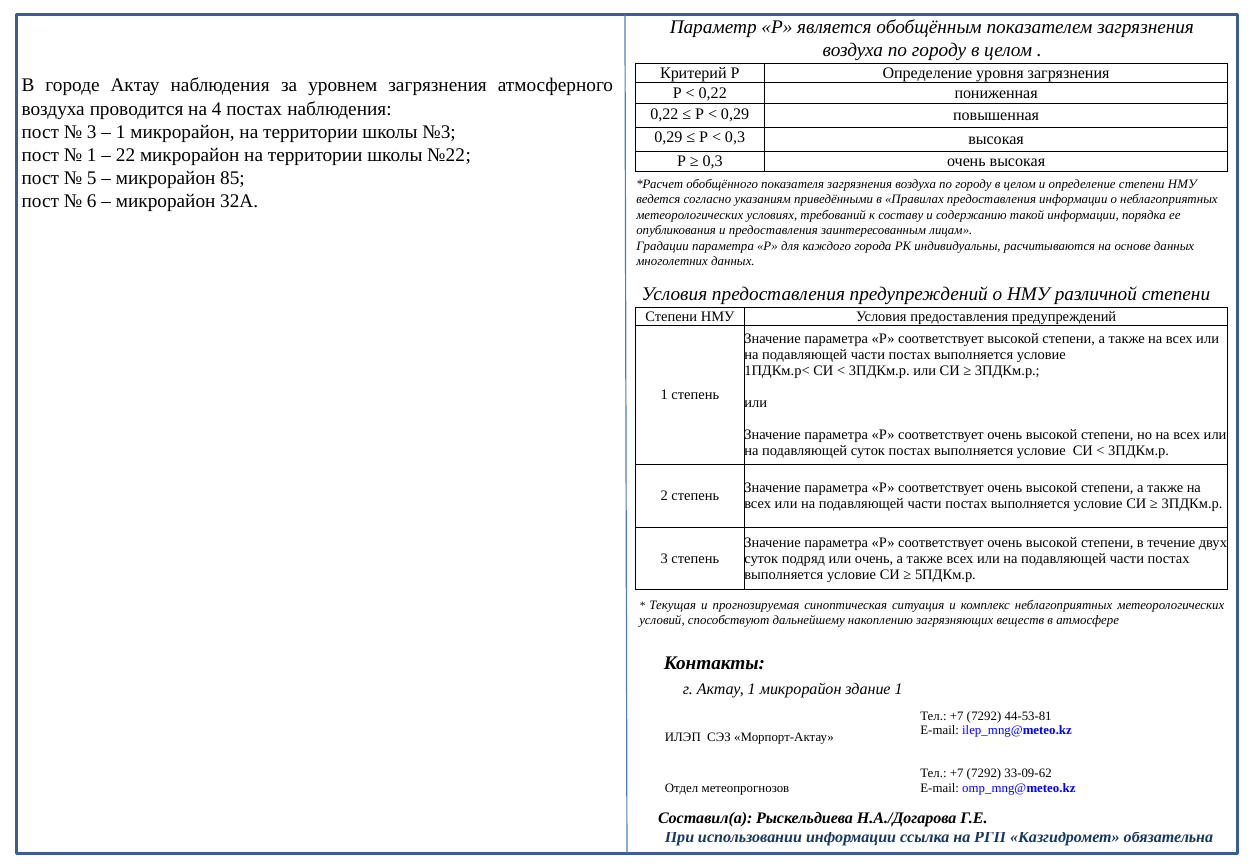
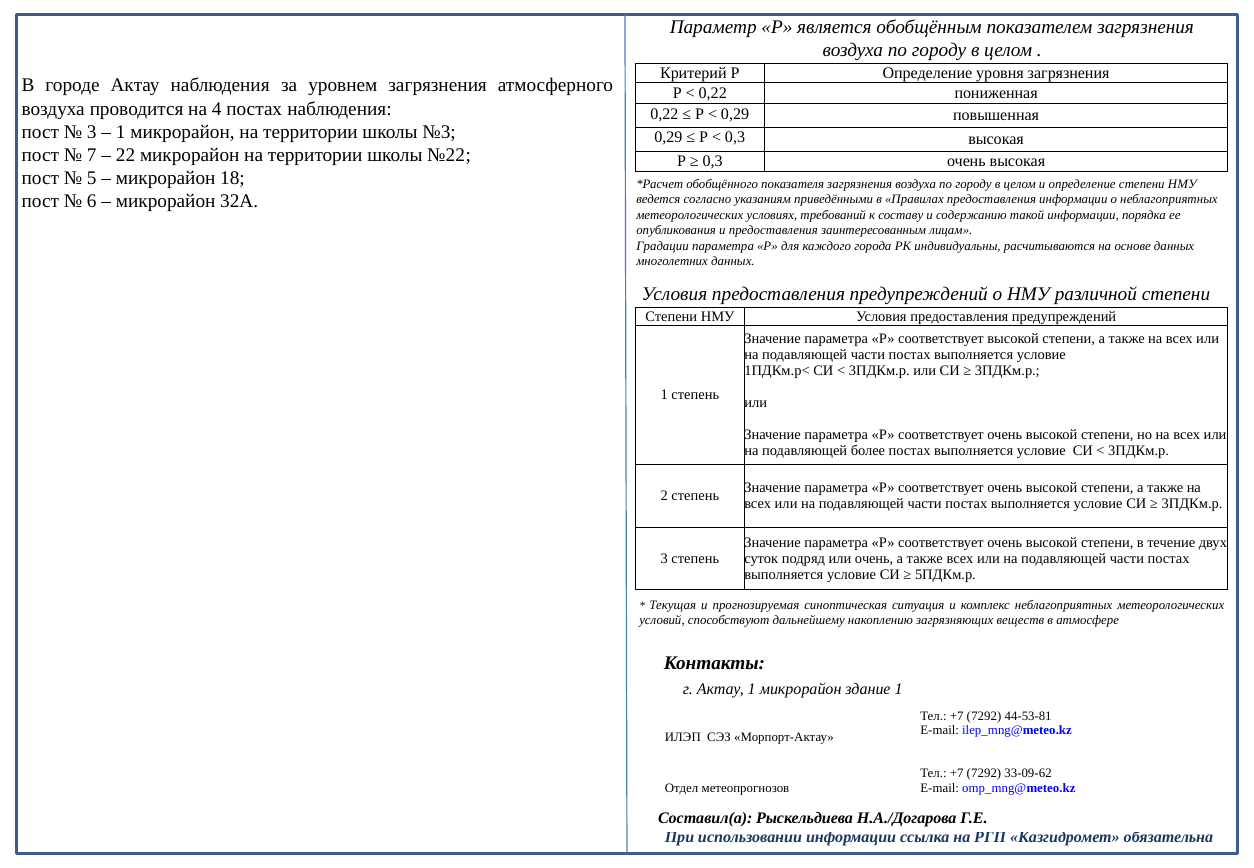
1 at (92, 155): 1 -> 7
85: 85 -> 18
подавляющей суток: суток -> более
